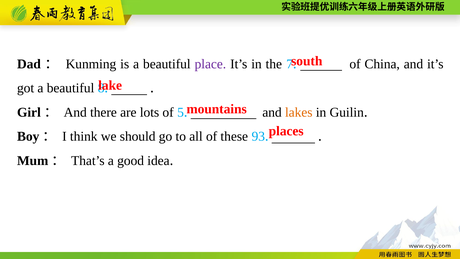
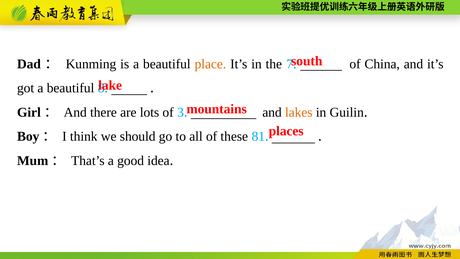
place colour: purple -> orange
5: 5 -> 3
93: 93 -> 81
